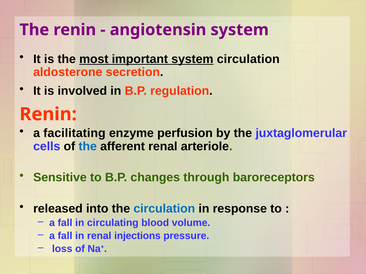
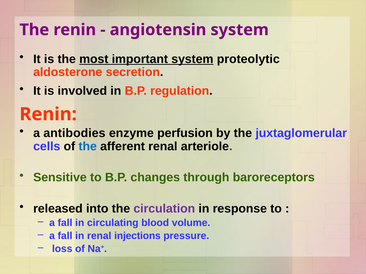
system circulation: circulation -> proteolytic
facilitating: facilitating -> antibodies
circulation at (164, 209) colour: blue -> purple
